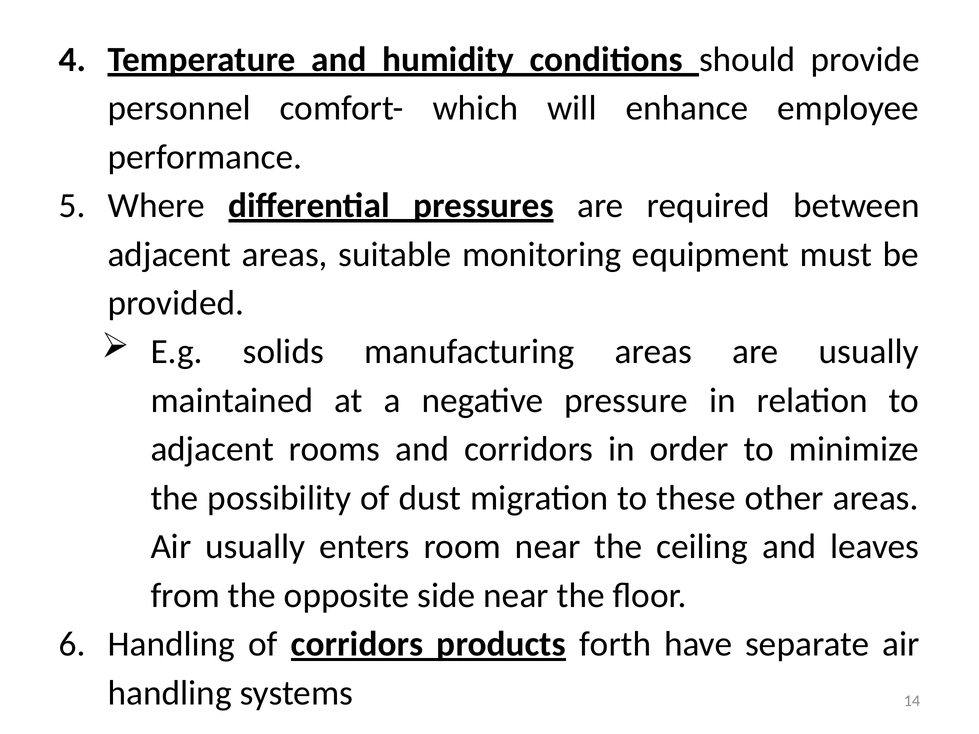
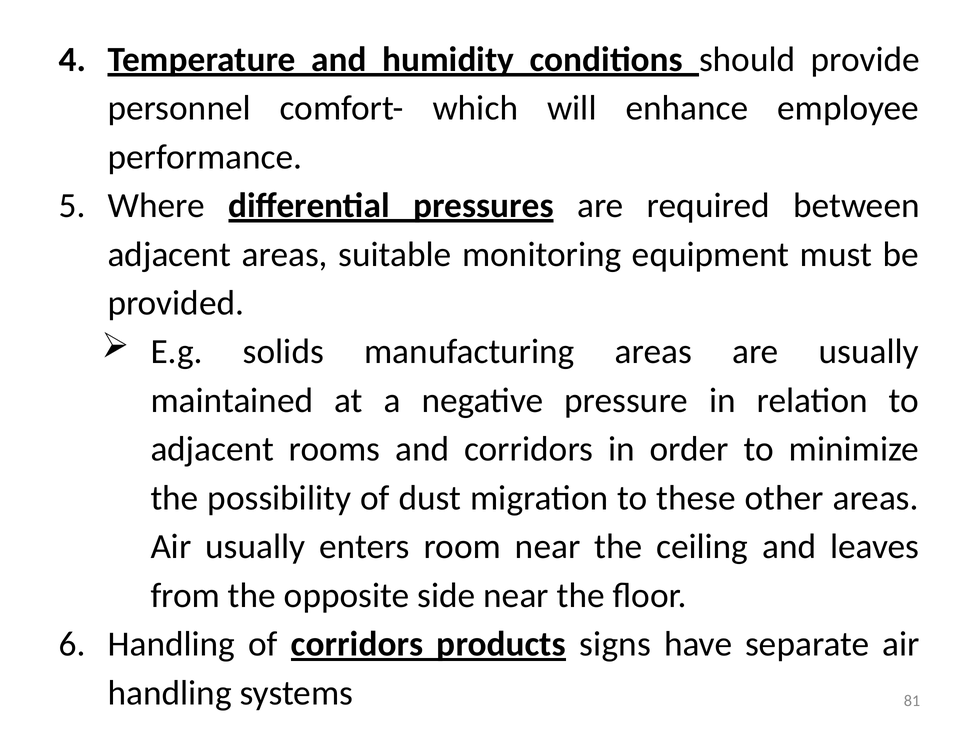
forth: forth -> signs
14: 14 -> 81
